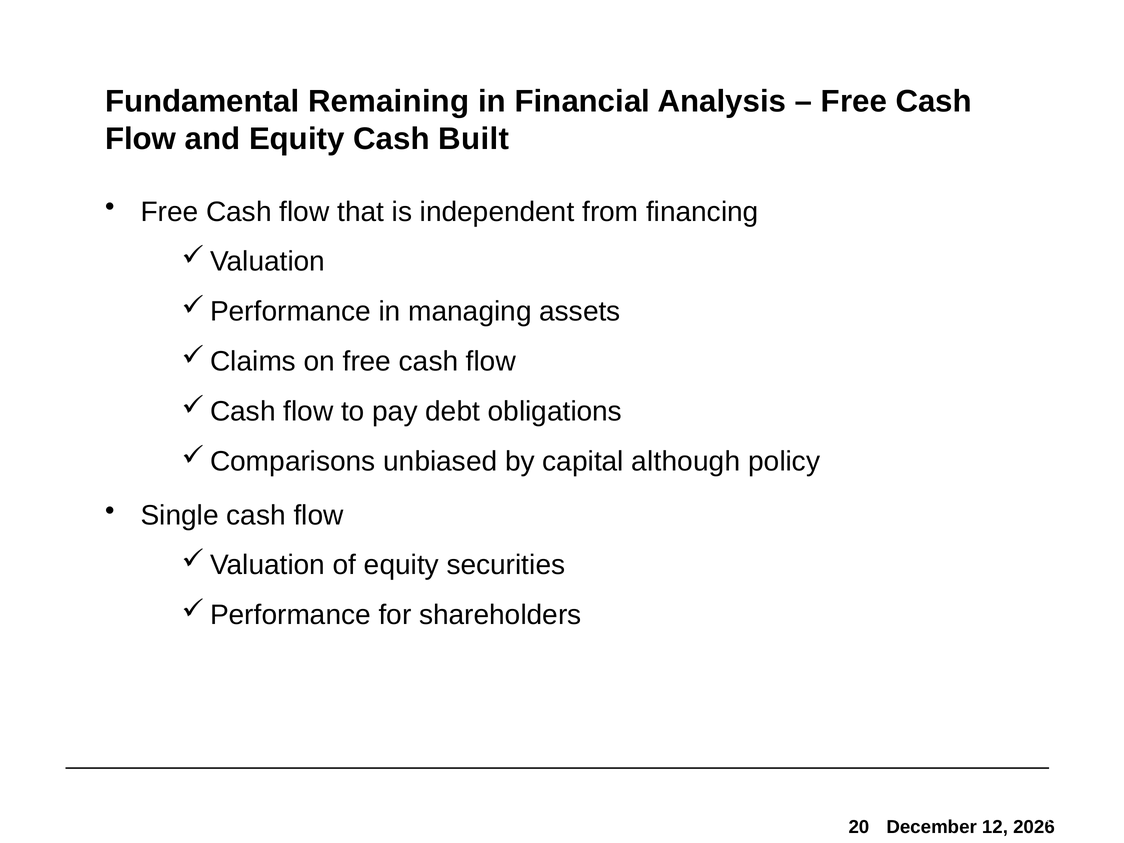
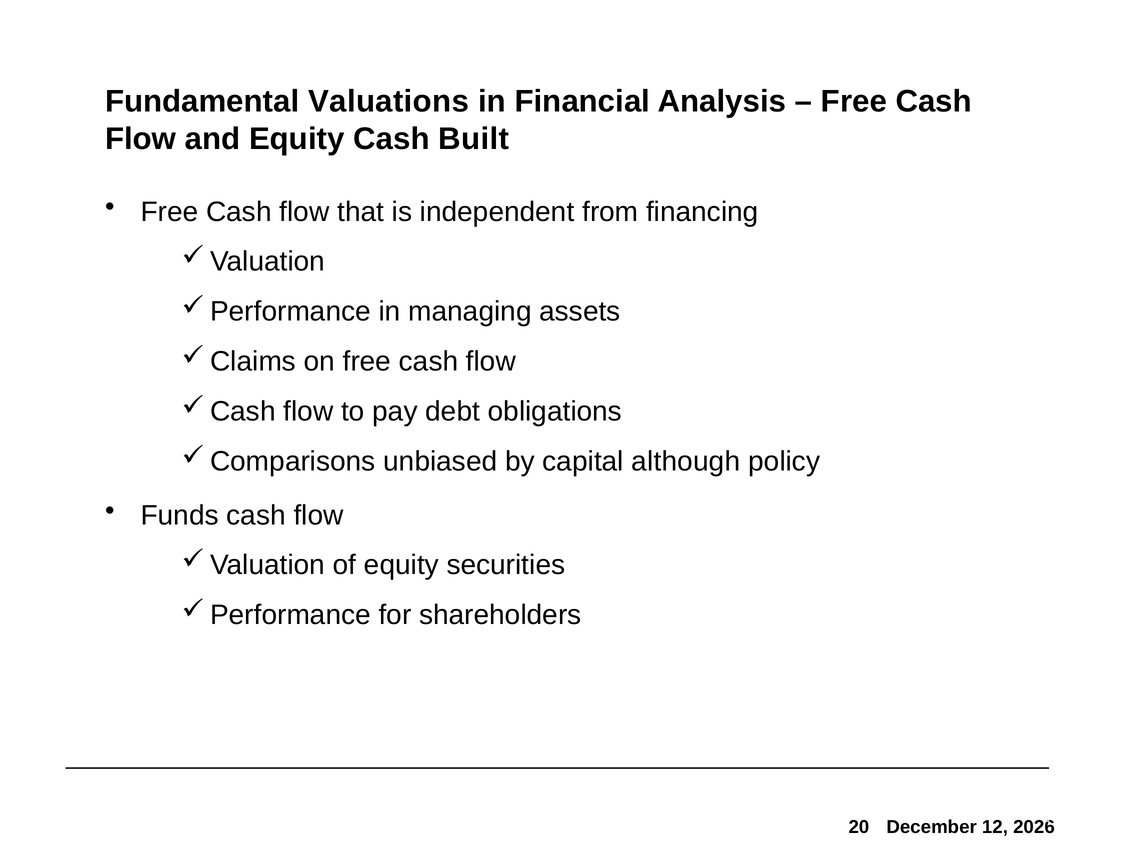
Remaining: Remaining -> Valuations
Single: Single -> Funds
